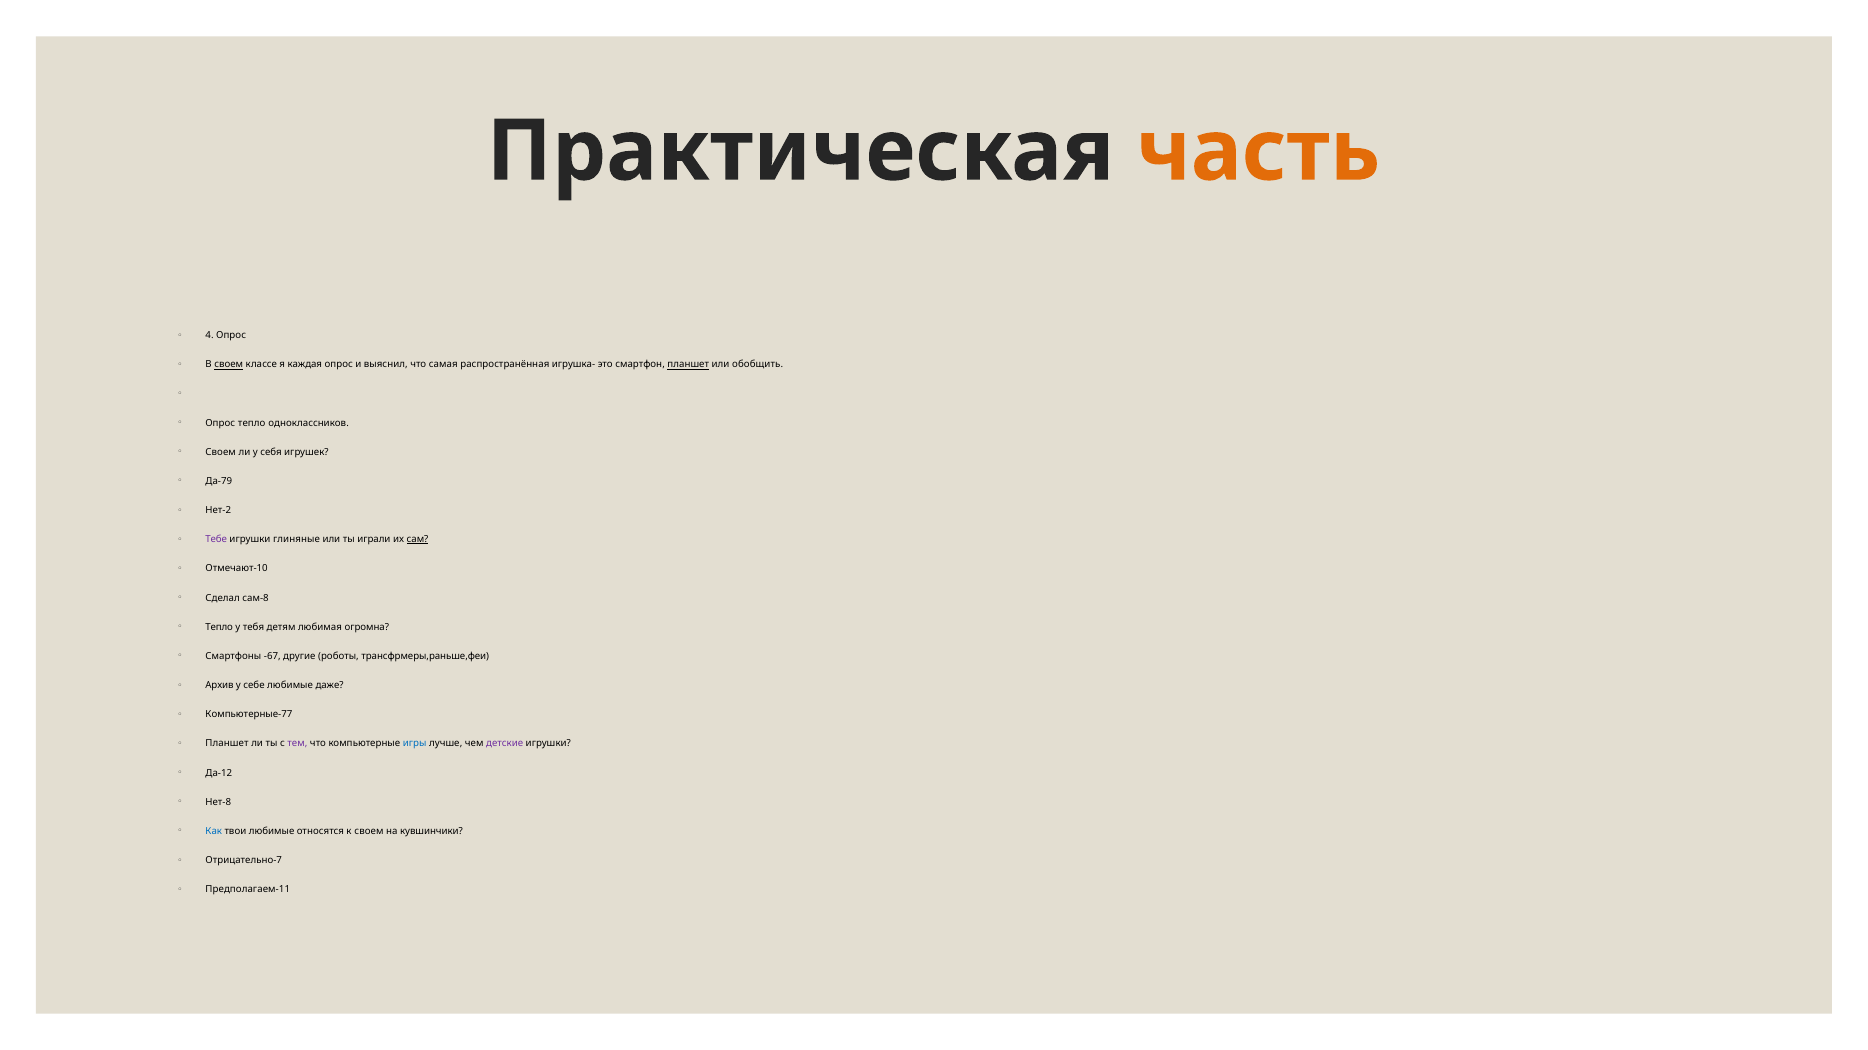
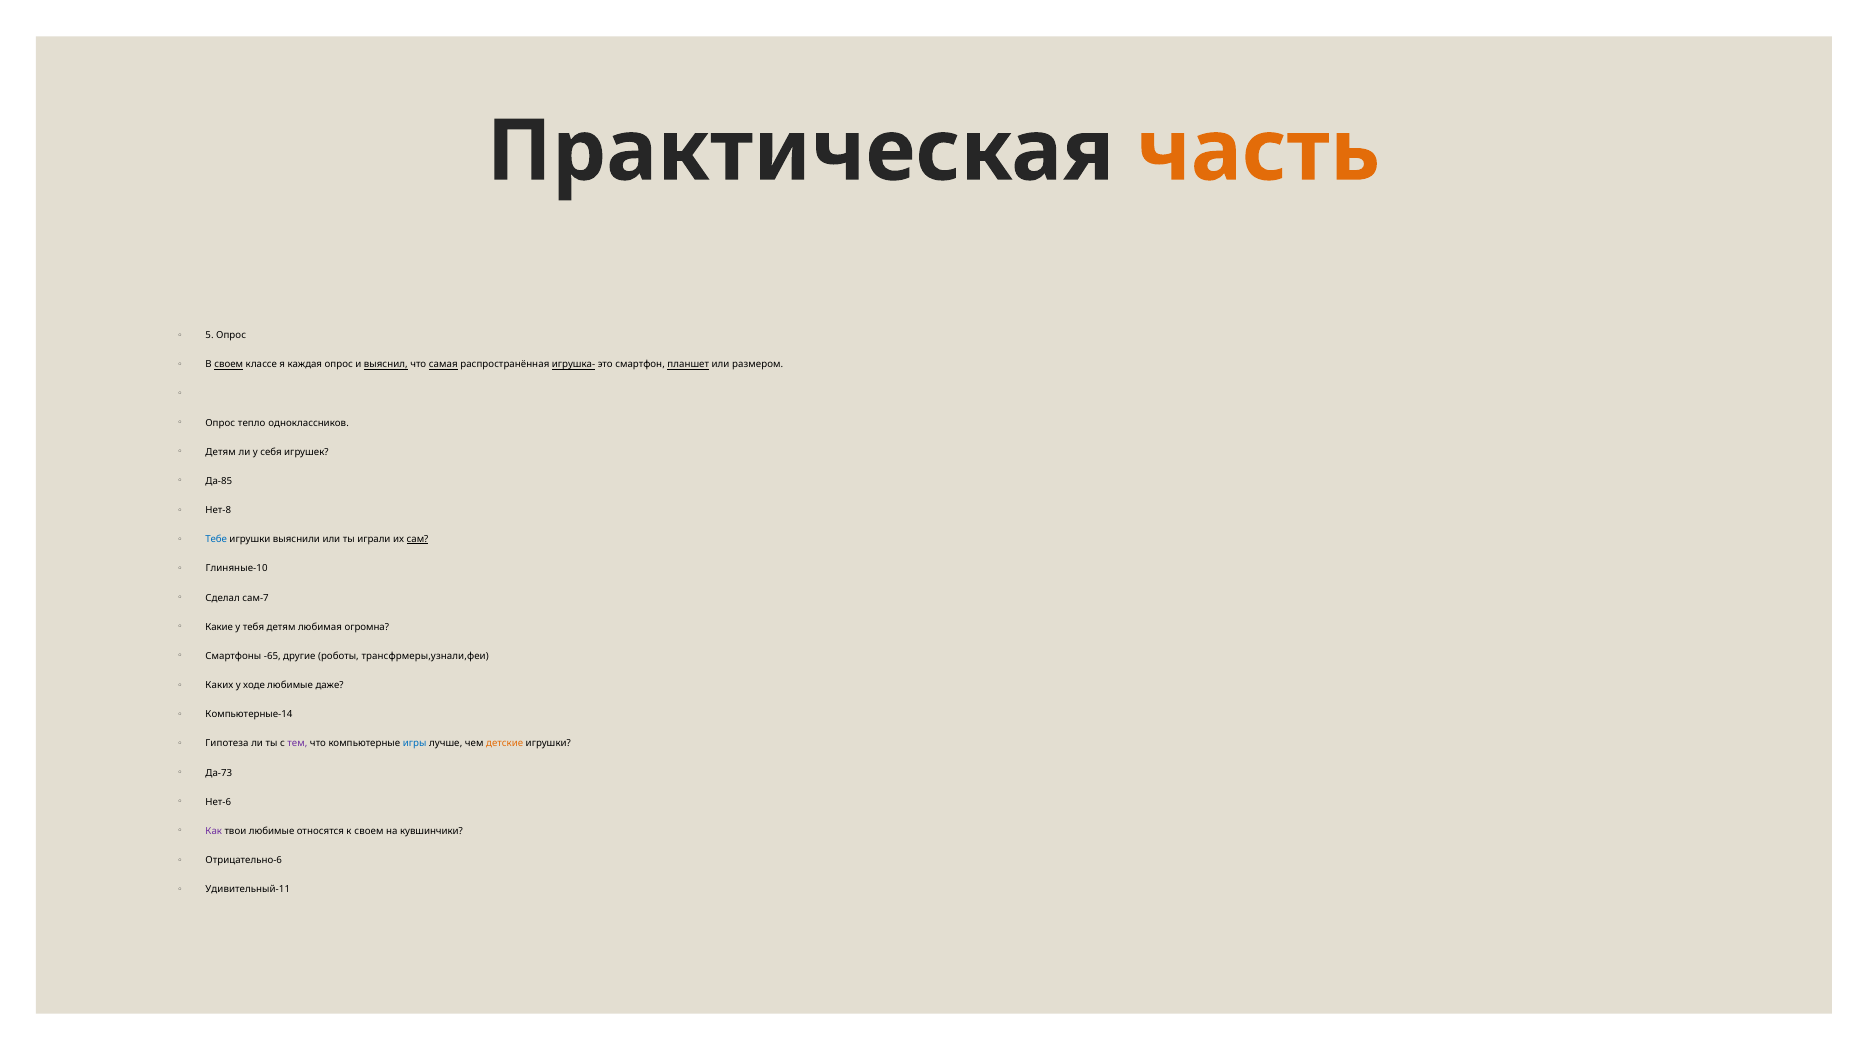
4: 4 -> 5
выяснил underline: none -> present
самая underline: none -> present
игрушка- underline: none -> present
обобщить: обобщить -> размером
Своем at (221, 452): Своем -> Детям
Да-79: Да-79 -> Да-85
Нет-2: Нет-2 -> Нет-8
Тебе colour: purple -> blue
глиняные: глиняные -> выяснили
Отмечают-10: Отмечают-10 -> Глиняные-10
сам-8: сам-8 -> сам-7
Тепло at (219, 628): Тепло -> Какие
-67: -67 -> -65
трансфрмеры,раньше,феи: трансфрмеры,раньше,феи -> трансфрмеры,узнали,феи
Архив: Архив -> Каких
себе: себе -> ходе
Компьютерные-77: Компьютерные-77 -> Компьютерные-14
Планшет at (227, 744): Планшет -> Гипотеза
детские colour: purple -> orange
Да-12: Да-12 -> Да-73
Нет-8: Нет-8 -> Нет-6
Как colour: blue -> purple
Отрицательно-7: Отрицательно-7 -> Отрицательно-6
Предполагаем-11: Предполагаем-11 -> Удивительный-11
